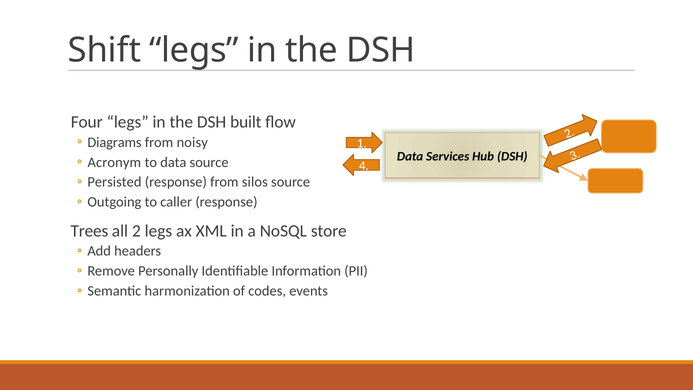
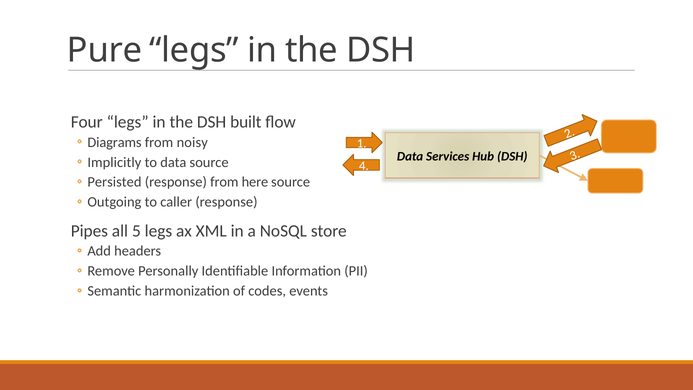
Shift: Shift -> Pure
Acronym: Acronym -> Implicitly
silos: silos -> here
Trees: Trees -> Pipes
all 2: 2 -> 5
